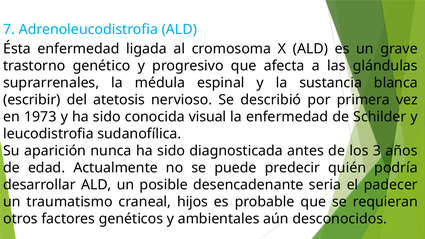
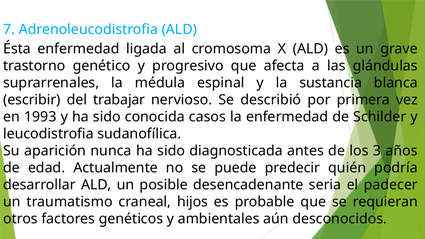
atetosis: atetosis -> trabajar
1973: 1973 -> 1993
visual: visual -> casos
